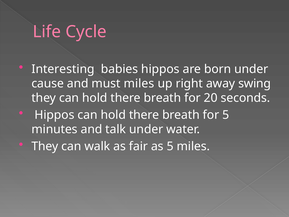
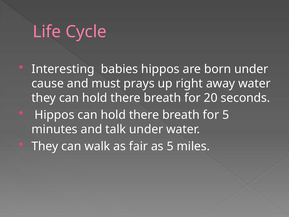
must miles: miles -> prays
away swing: swing -> water
